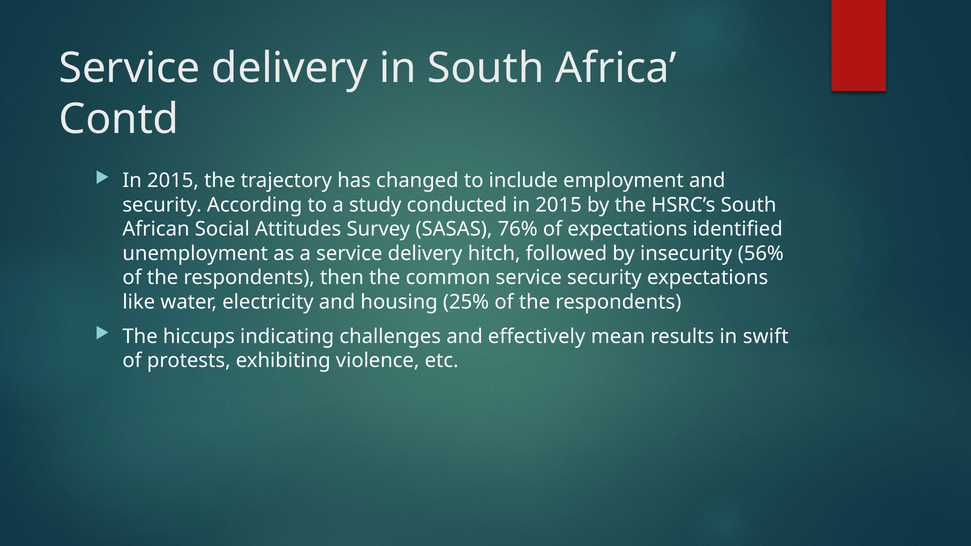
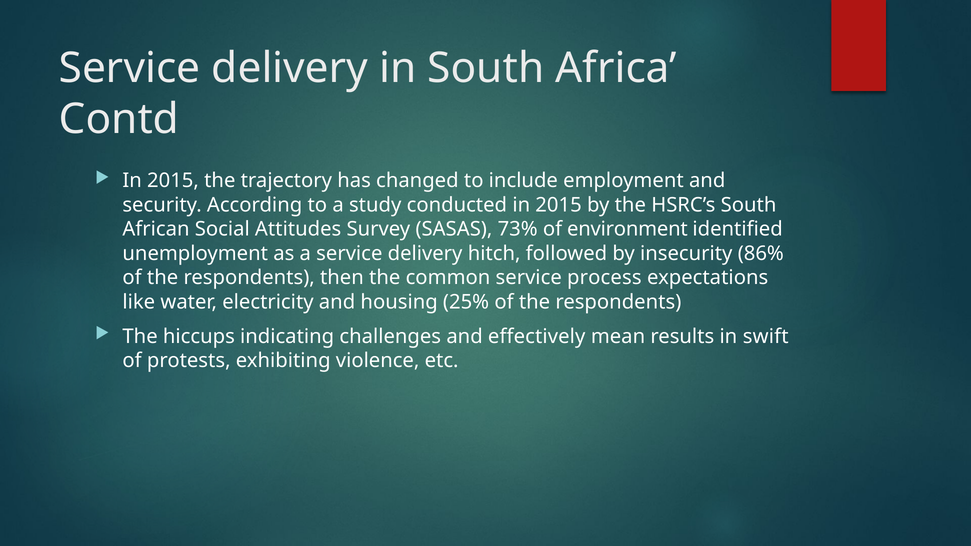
76%: 76% -> 73%
of expectations: expectations -> environment
56%: 56% -> 86%
service security: security -> process
